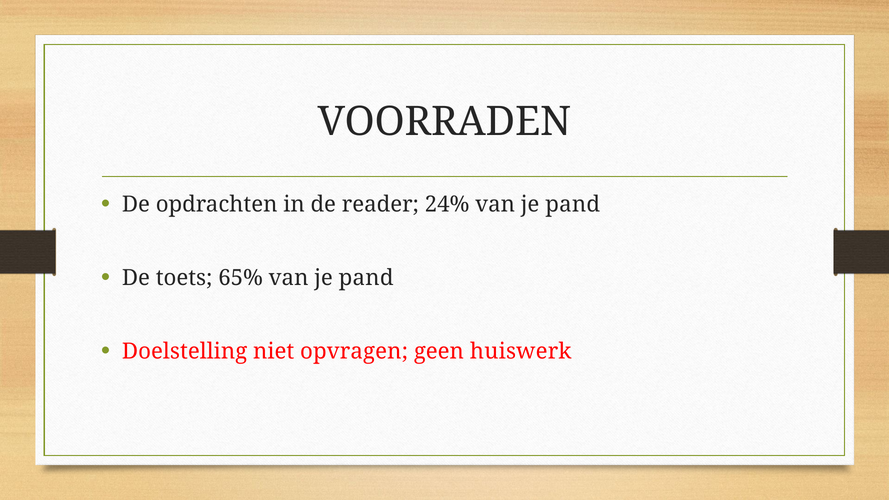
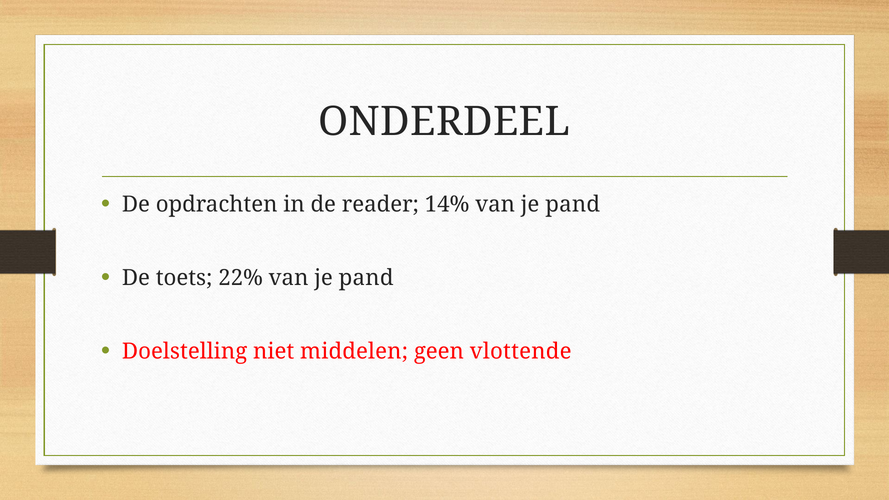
VOORRADEN: VOORRADEN -> ONDERDEEL
24%: 24% -> 14%
65%: 65% -> 22%
opvragen: opvragen -> middelen
huiswerk: huiswerk -> vlottende
